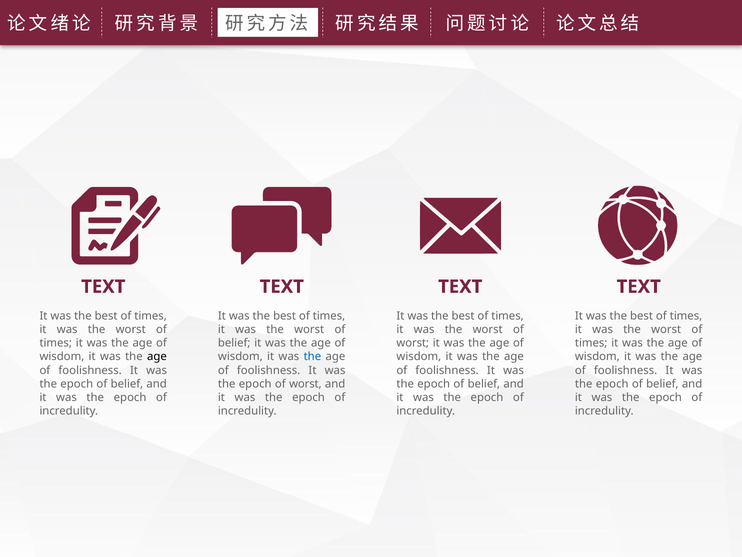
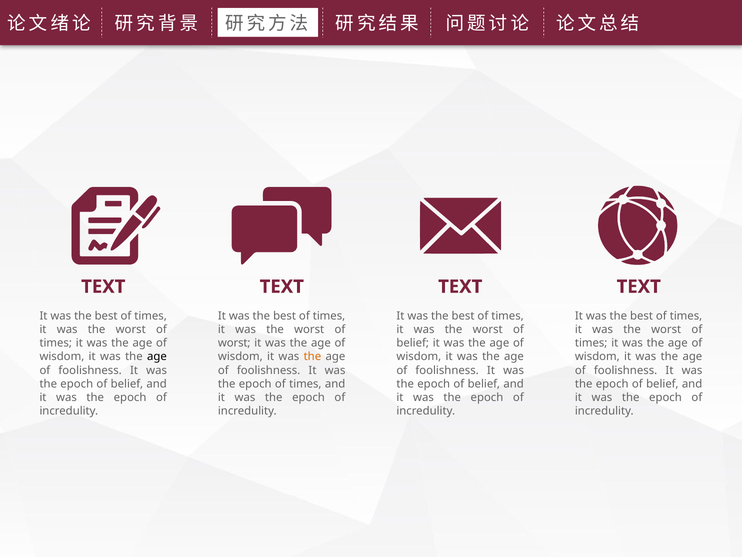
belief at (234, 343): belief -> worst
worst at (413, 343): worst -> belief
the at (312, 356) colour: blue -> orange
epoch of worst: worst -> times
